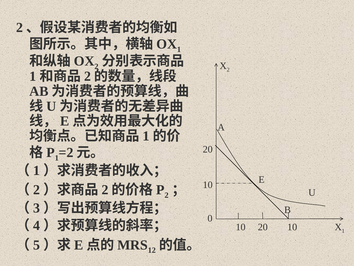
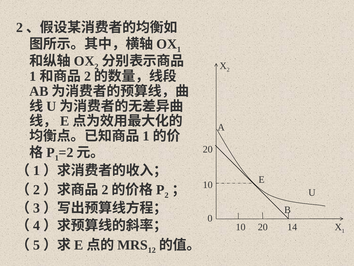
10 20 10: 10 -> 14
